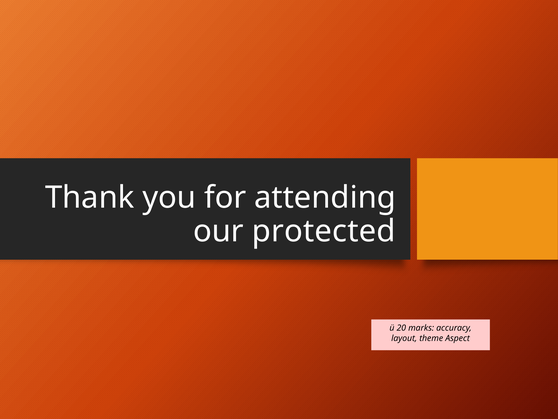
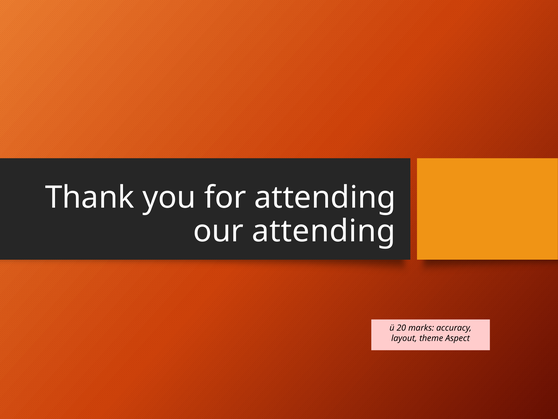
our protected: protected -> attending
